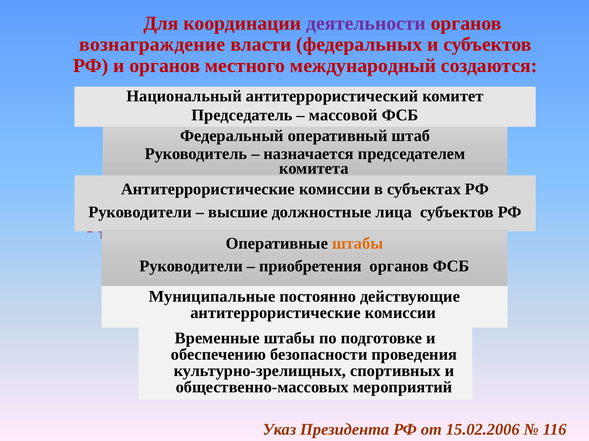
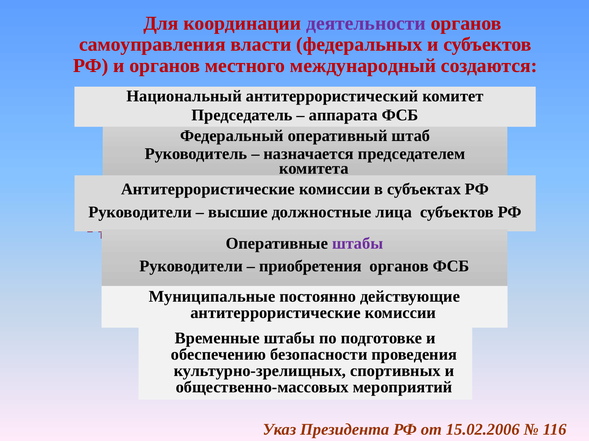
вознаграждение: вознаграждение -> самоуправления
массовой: массовой -> аппарата
штабы at (358, 244) colour: orange -> purple
